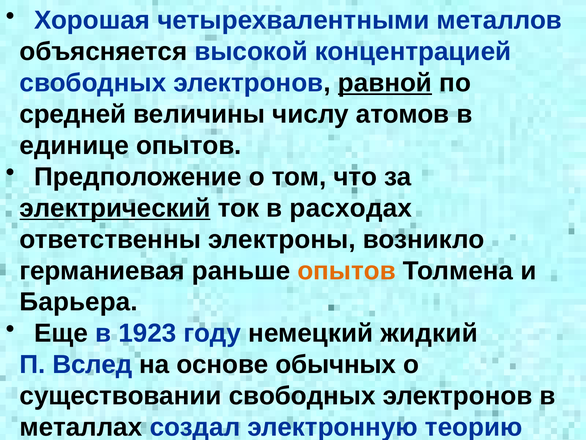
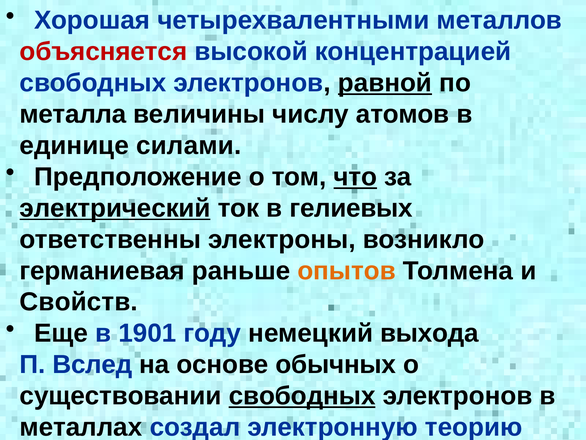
объясняется colour: black -> red
средней: средней -> металла
единице опытов: опытов -> силами
что underline: none -> present
расходах: расходах -> гелиевых
Барьера: Барьера -> Свойств
1923: 1923 -> 1901
жидкий: жидкий -> выхода
свободных at (302, 395) underline: none -> present
